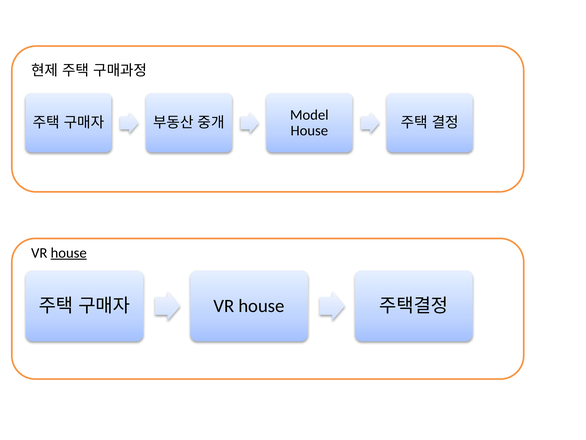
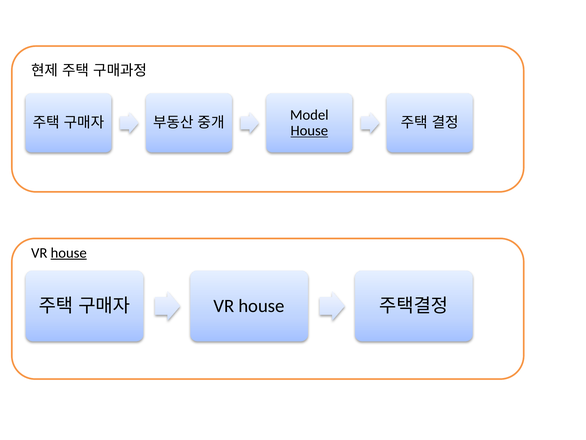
House at (309, 131) underline: none -> present
